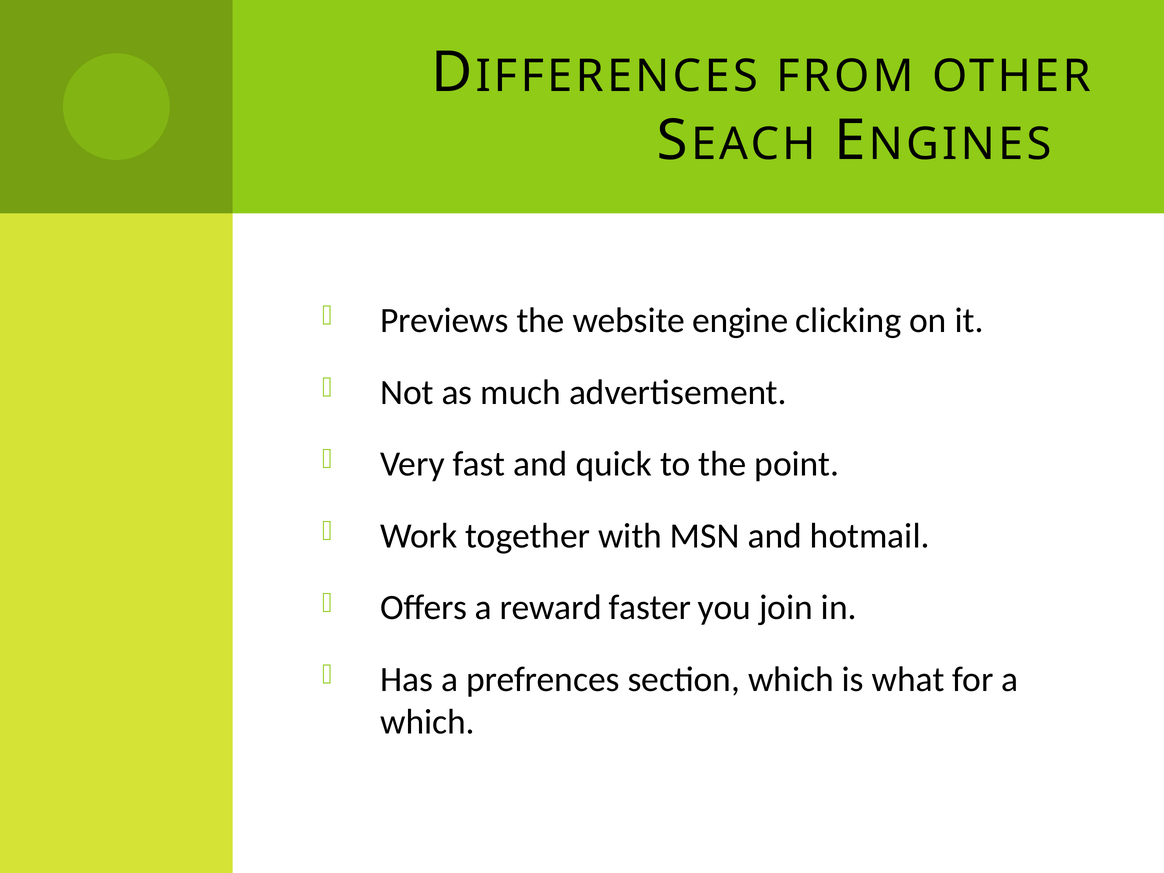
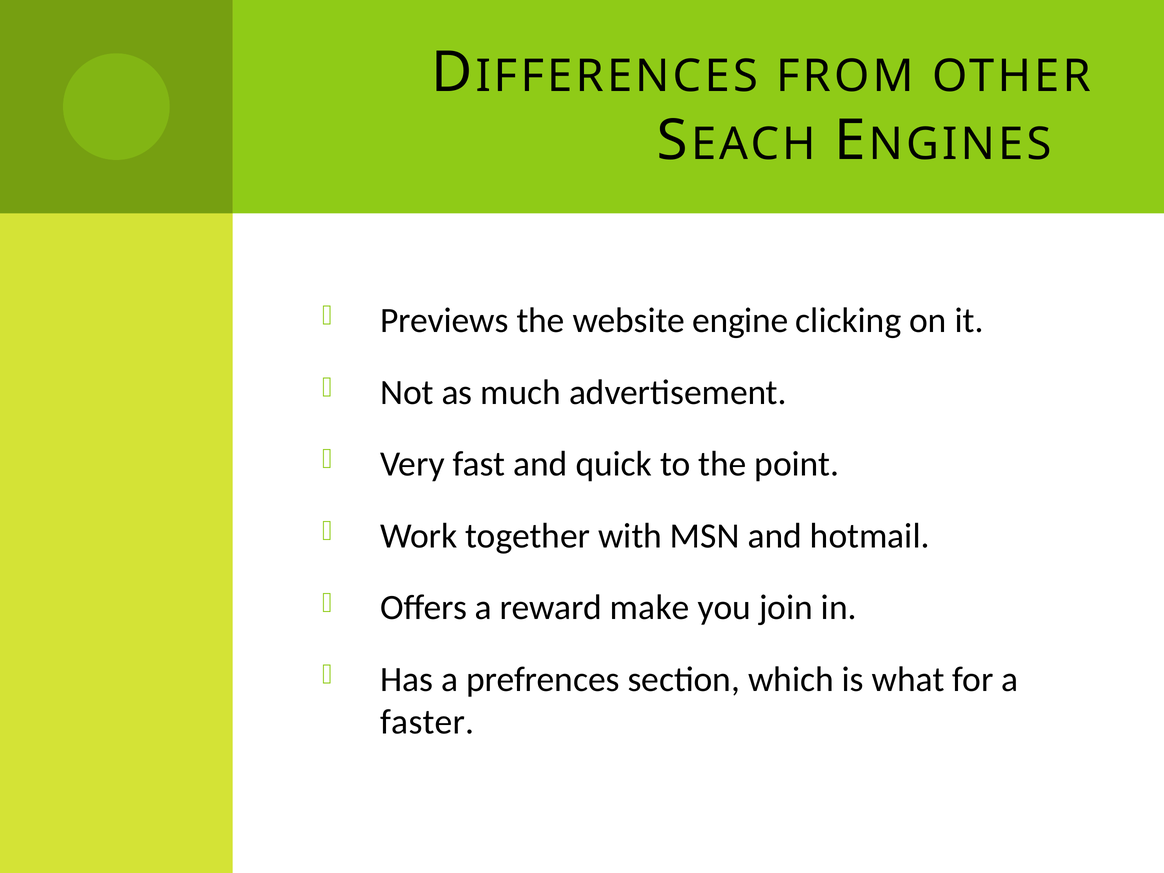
faster: faster -> make
which at (427, 722): which -> faster
